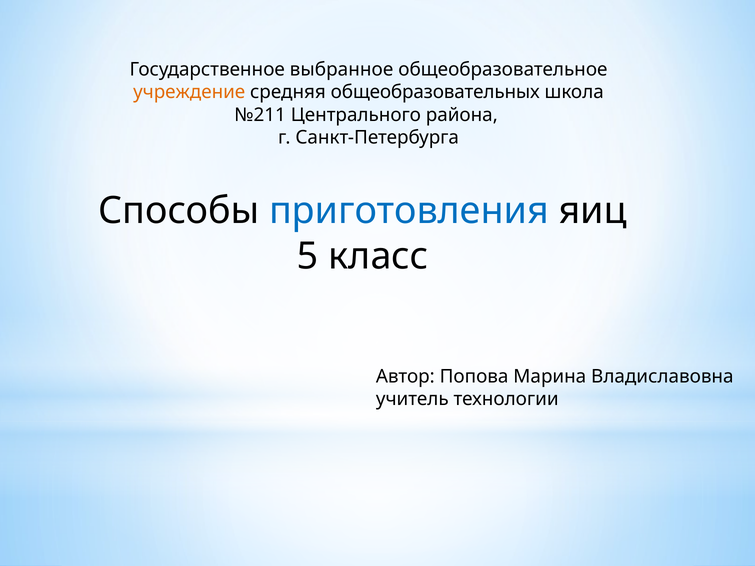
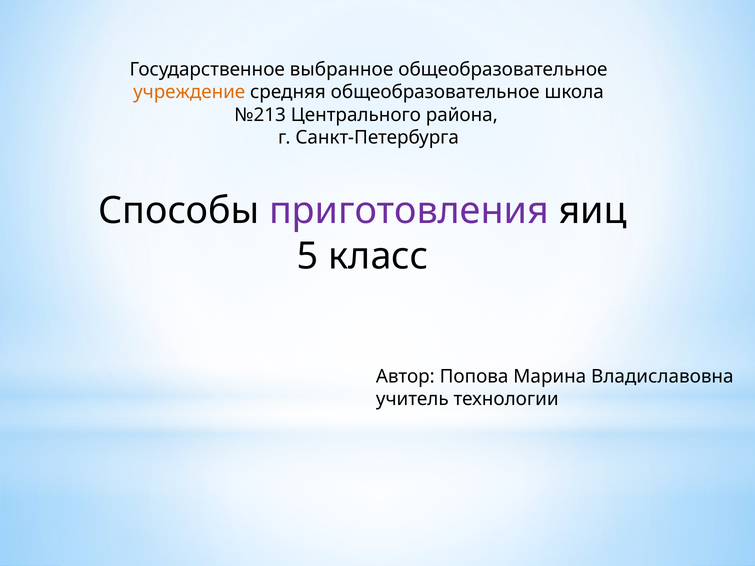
средняя общеобразовательных: общеобразовательных -> общеобразовательное
№211: №211 -> №213
приготовления colour: blue -> purple
